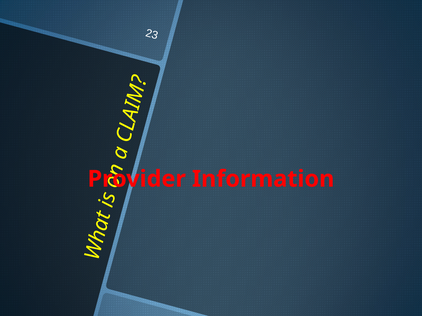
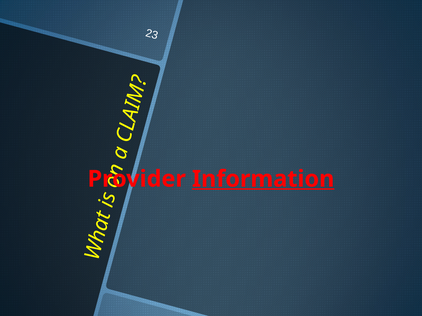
Information underline: none -> present
